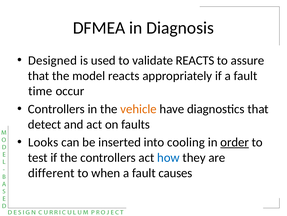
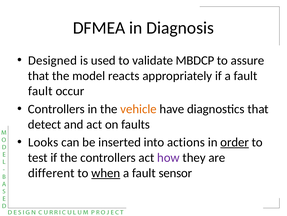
validate REACTS: REACTS -> MBDCP
time at (40, 91): time -> fault
cooling: cooling -> actions
how colour: blue -> purple
when underline: none -> present
causes: causes -> sensor
